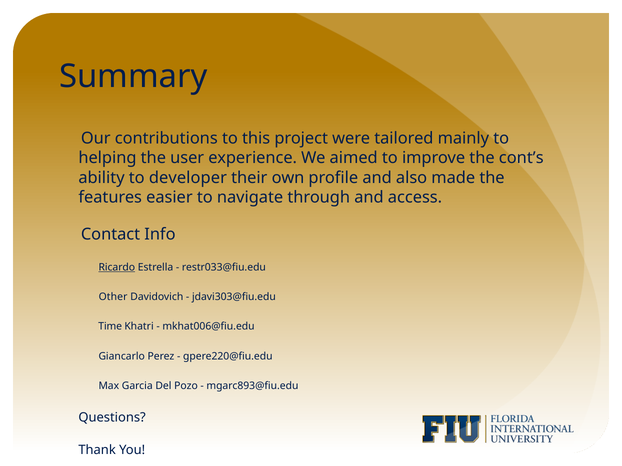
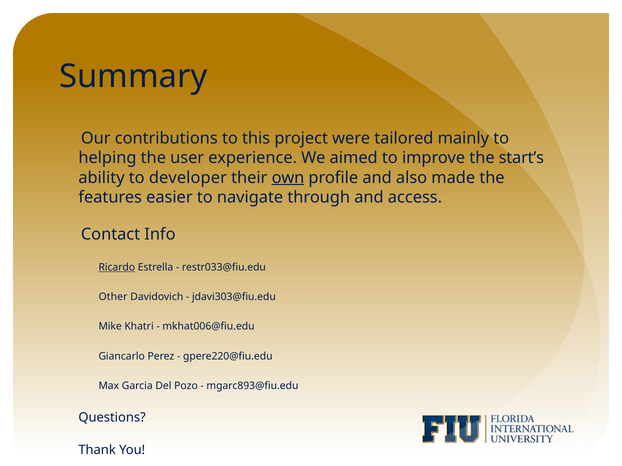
cont’s: cont’s -> start’s
own underline: none -> present
Time: Time -> Mike
